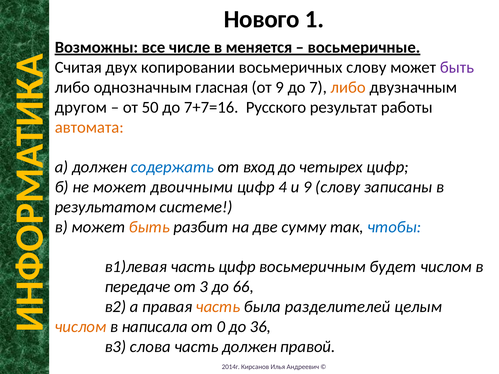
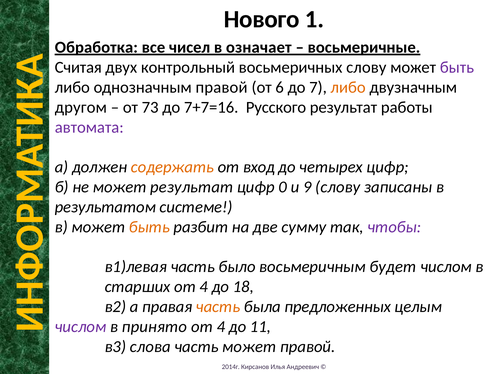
Возможны: Возможны -> Обработка
числе: числе -> чисел
меняется: меняется -> означает
копировании: копировании -> контрольный
однозначным гласная: гласная -> правой
от 9: 9 -> 6
50: 50 -> 73
автомата colour: orange -> purple
содержать colour: blue -> orange
может двоичными: двоичными -> результат
4: 4 -> 0
чтобы colour: blue -> purple
часть цифр: цифр -> было
передаче: передаче -> старших
3 at (204, 287): 3 -> 4
66: 66 -> 18
разделителей: разделителей -> предложенных
числом at (81, 327) colour: orange -> purple
написала: написала -> принято
0 at (221, 327): 0 -> 4
36: 36 -> 11
часть должен: должен -> может
